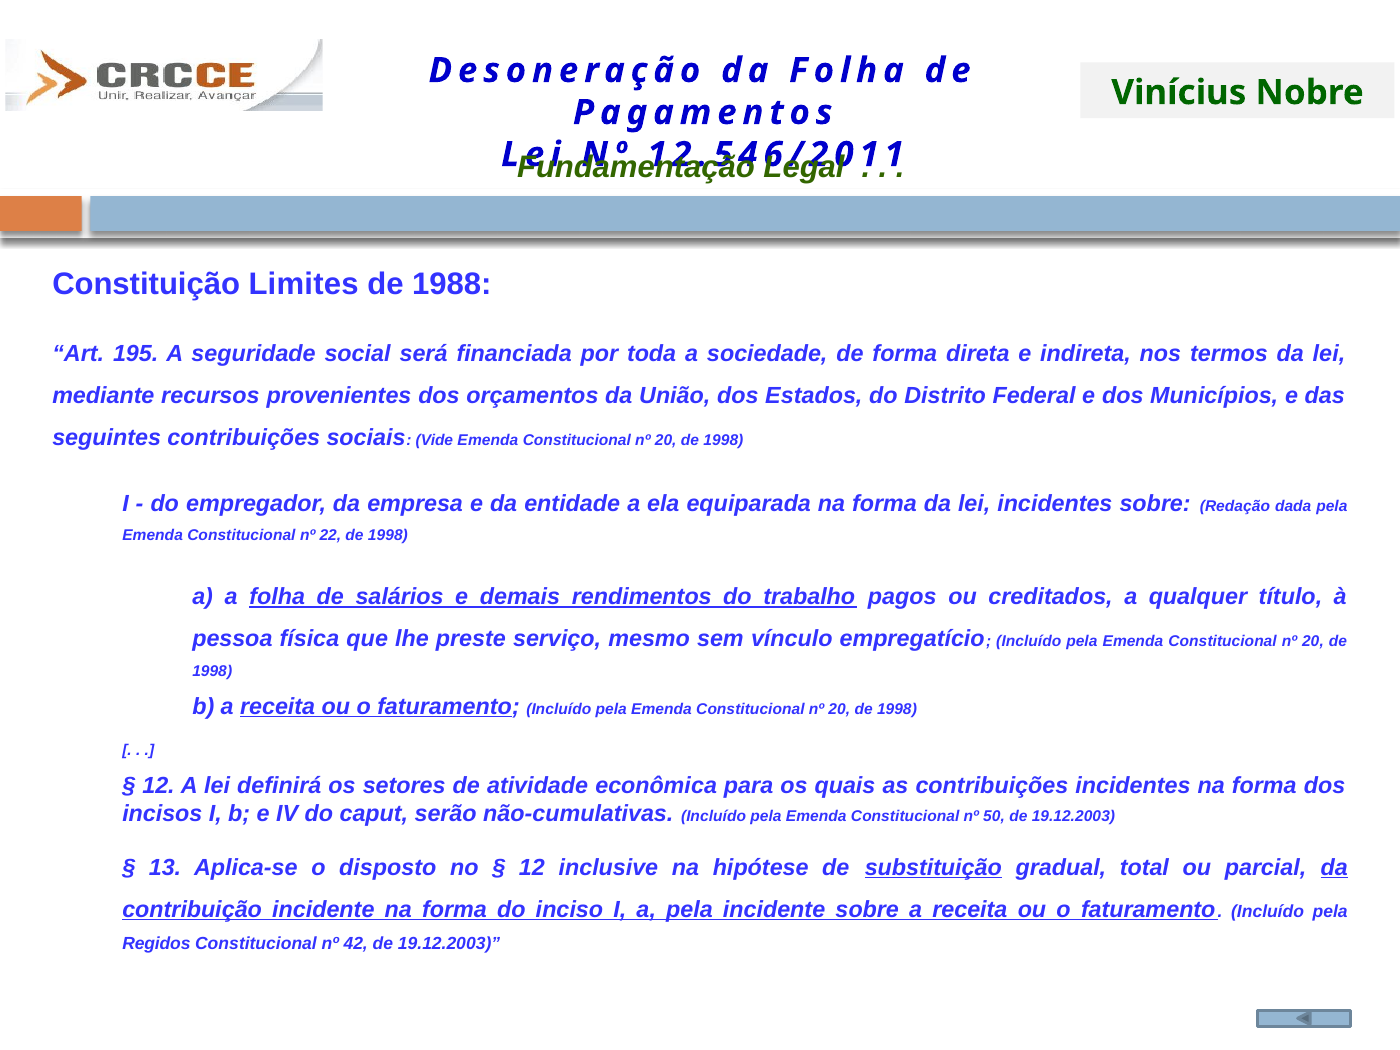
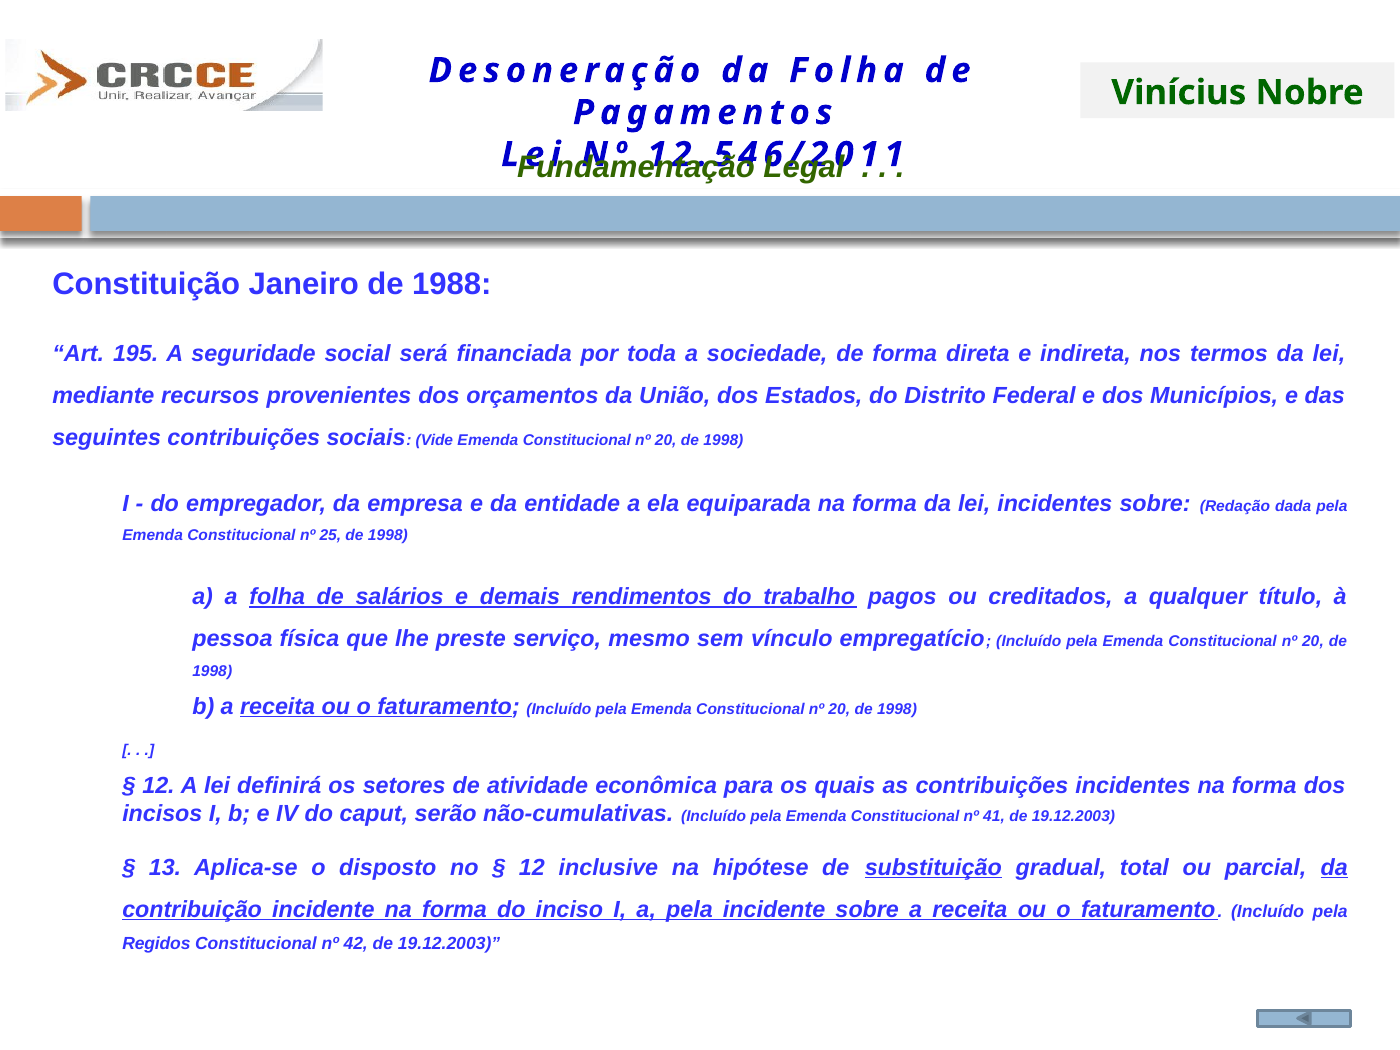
Limites: Limites -> Janeiro
22: 22 -> 25
50: 50 -> 41
